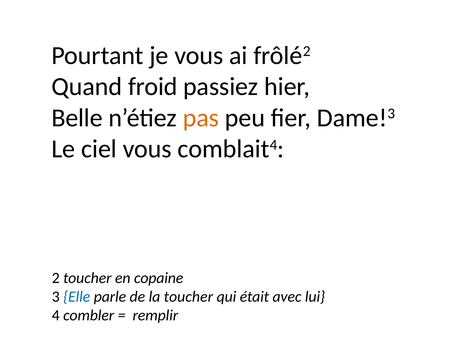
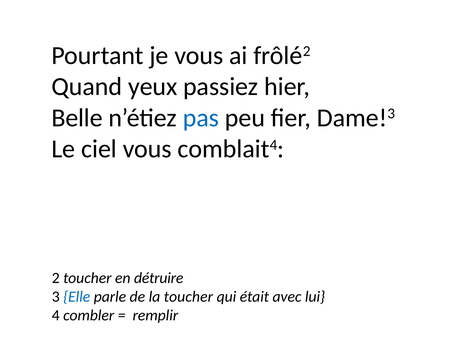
froid: froid -> yeux
pas colour: orange -> blue
copaine: copaine -> détruire
